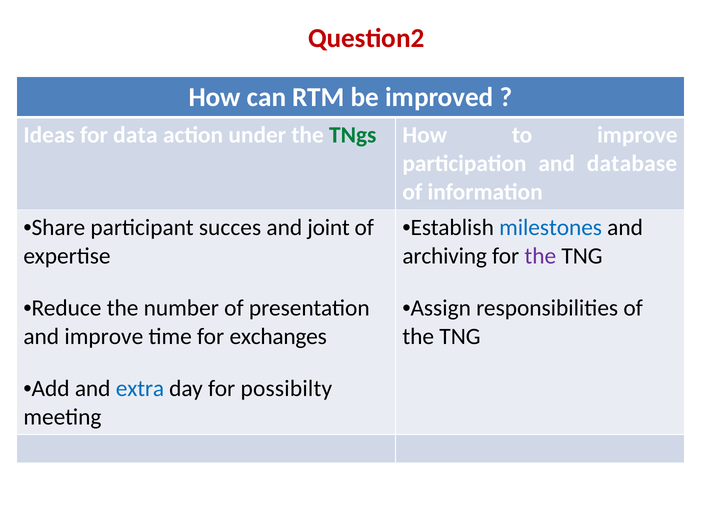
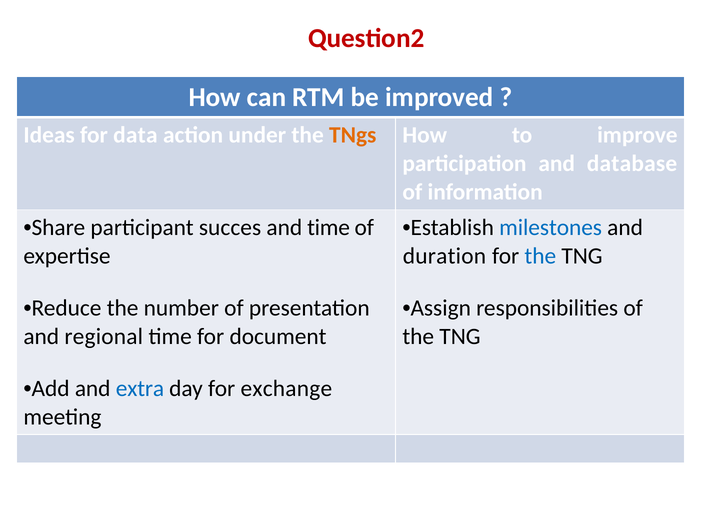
TNgs colour: green -> orange
and joint: joint -> time
archiving: archiving -> duration
the at (540, 256) colour: purple -> blue
and improve: improve -> regional
exchanges: exchanges -> document
possibilty: possibilty -> exchange
